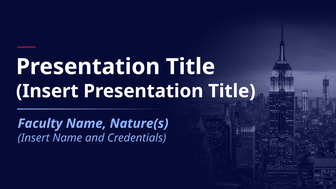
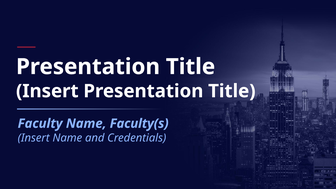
Nature(s: Nature(s -> Faculty(s
